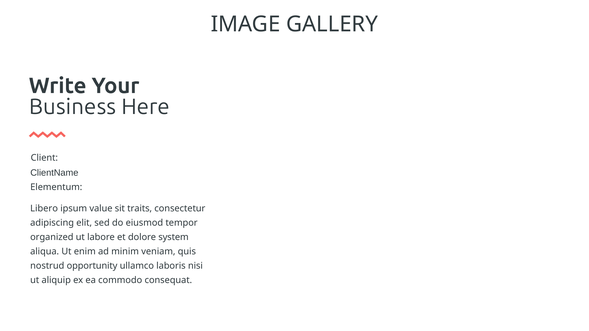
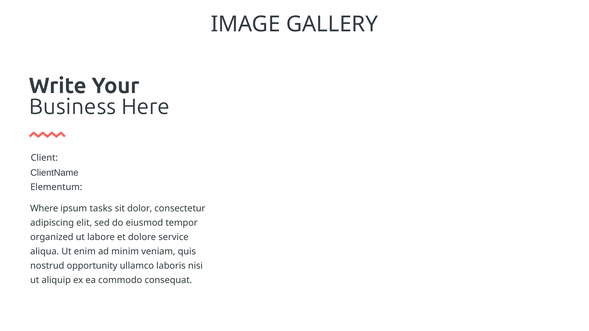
Libero: Libero -> Where
value: value -> tasks
traits: traits -> dolor
system: system -> service
